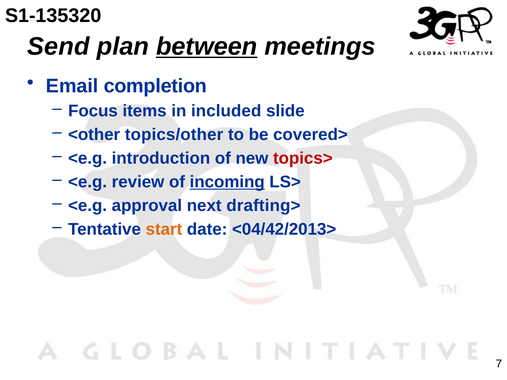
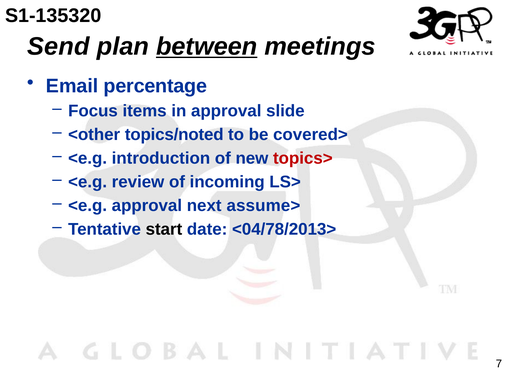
completion: completion -> percentage
in included: included -> approval
topics/other: topics/other -> topics/noted
incoming underline: present -> none
drafting>: drafting> -> assume>
start colour: orange -> black
<04/42/2013>: <04/42/2013> -> <04/78/2013>
